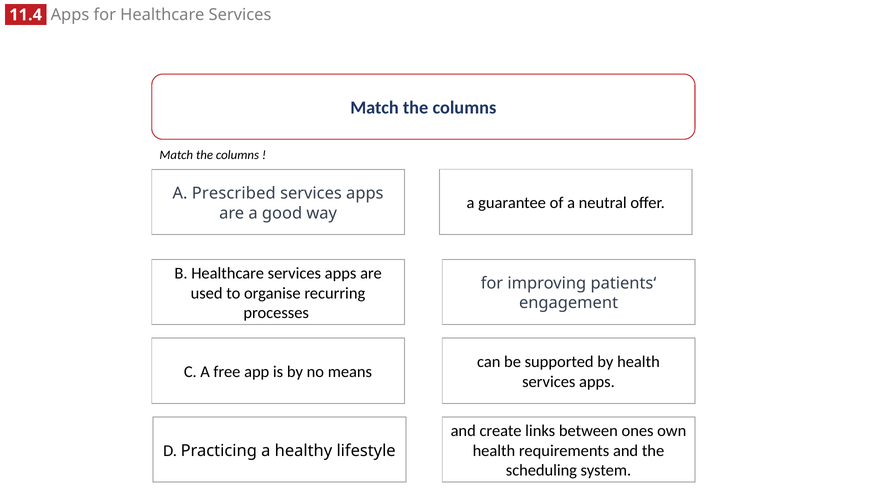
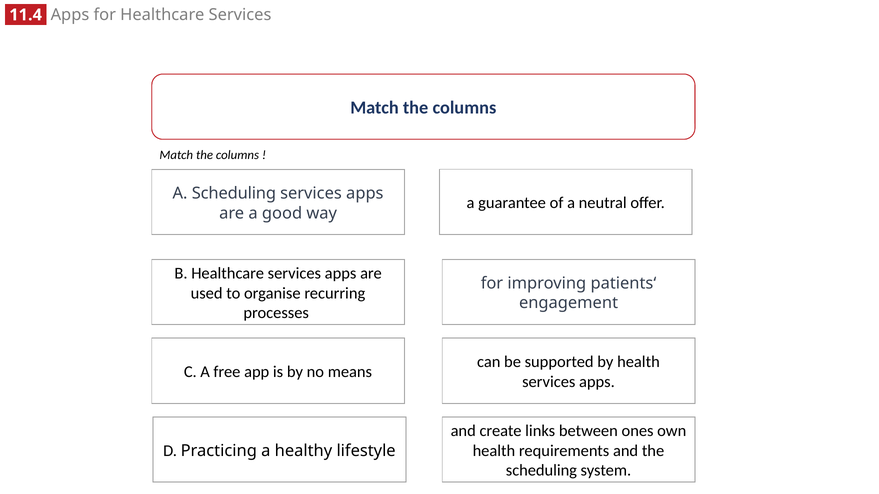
A Prescribed: Prescribed -> Scheduling
